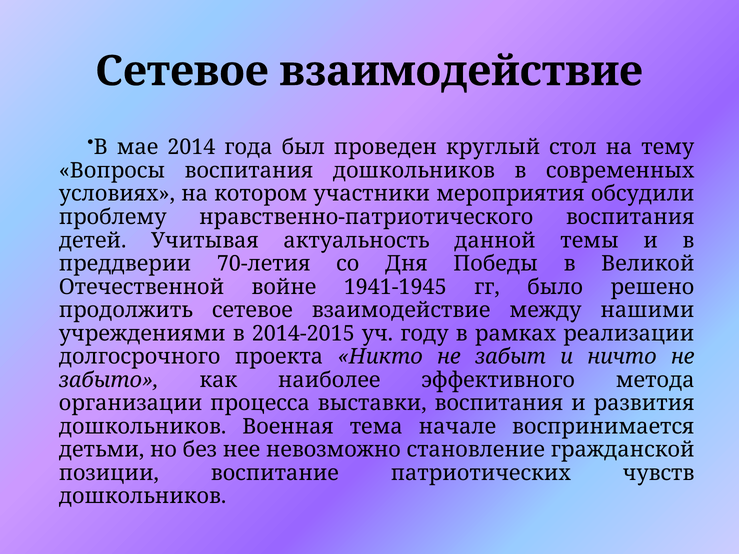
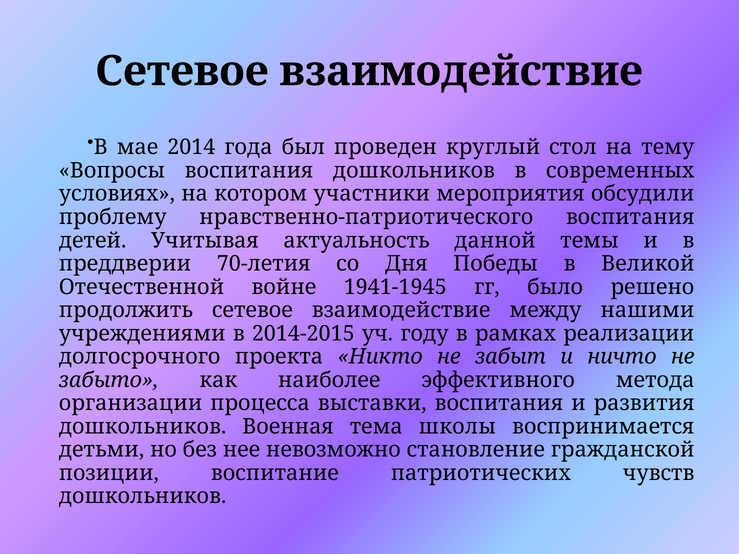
начале: начале -> школы
